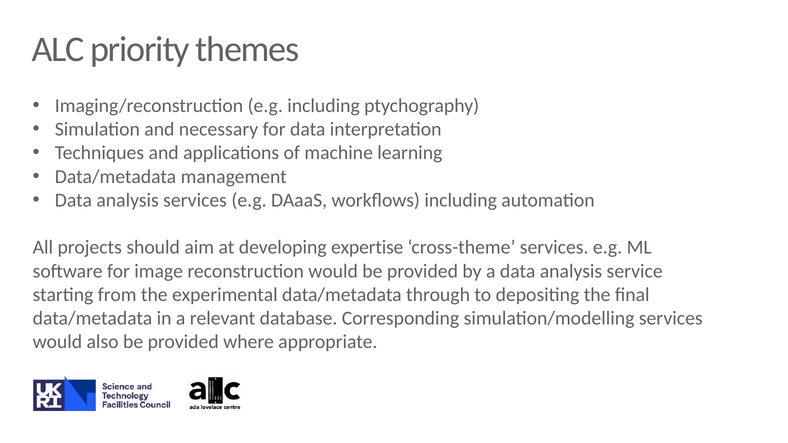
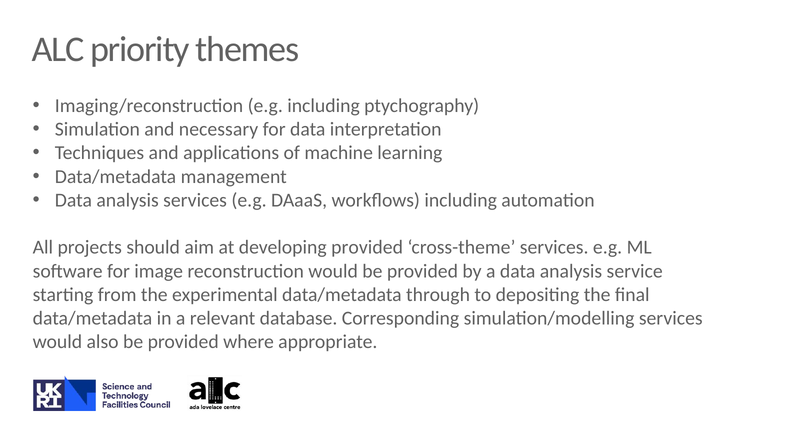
developing expertise: expertise -> provided
